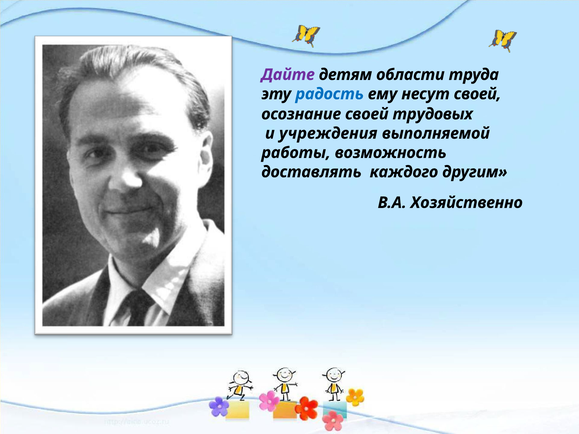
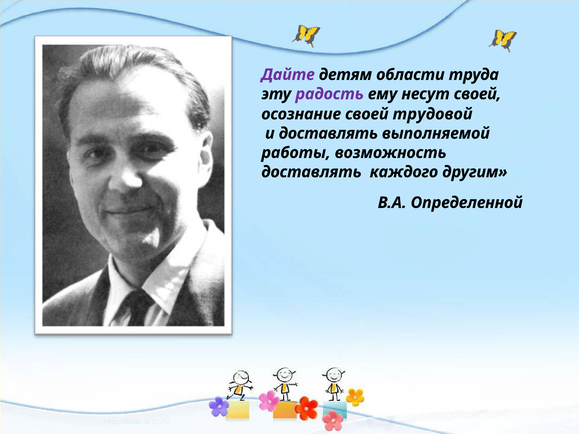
радость colour: blue -> purple
трудовых: трудовых -> трудовой
и учреждения: учреждения -> доставлять
Хозяйственно: Хозяйственно -> Определенной
